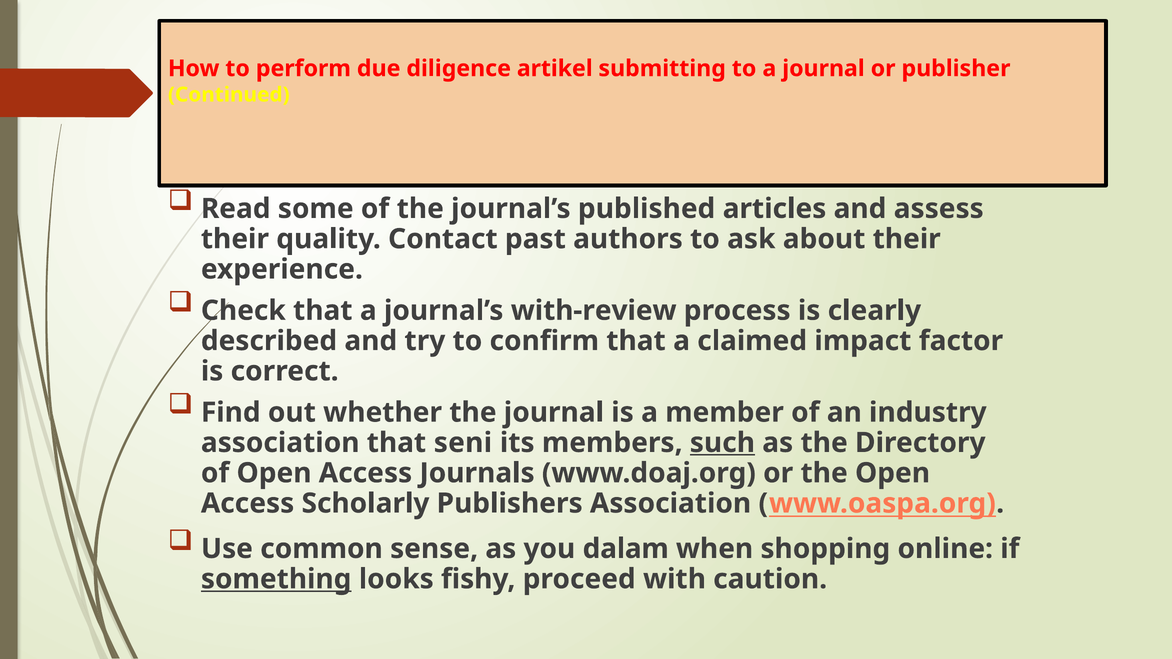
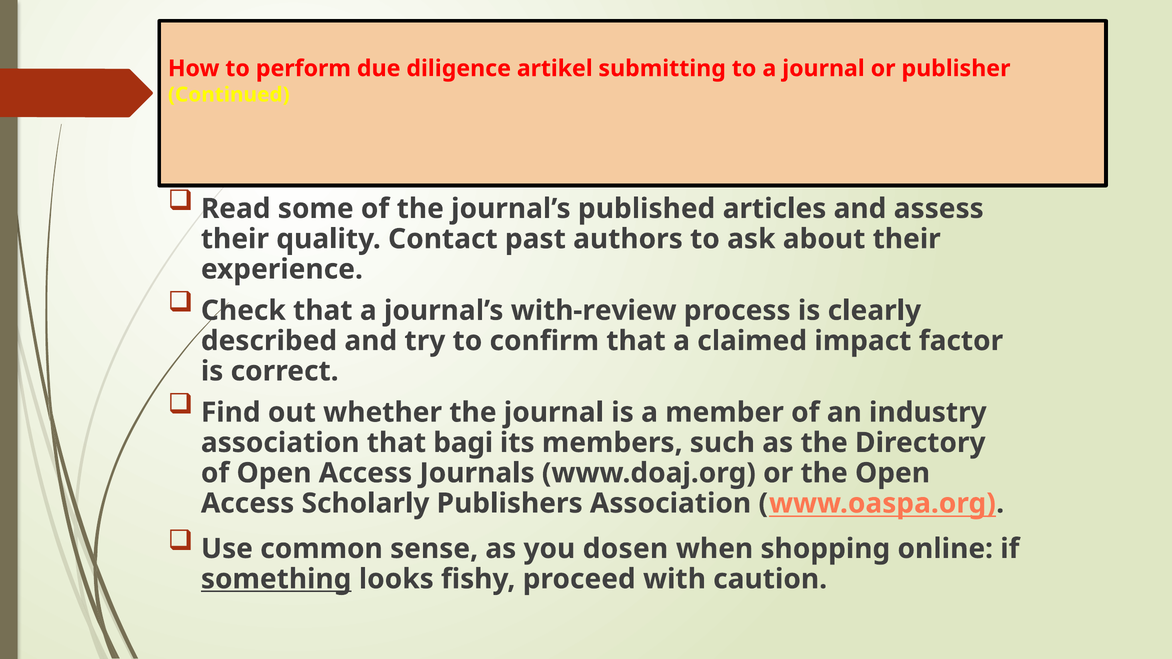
seni: seni -> bagi
such underline: present -> none
dalam: dalam -> dosen
